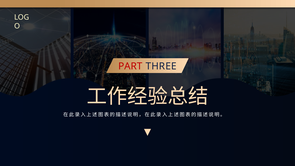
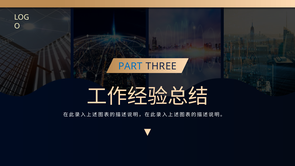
PART colour: red -> blue
